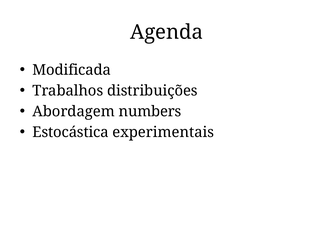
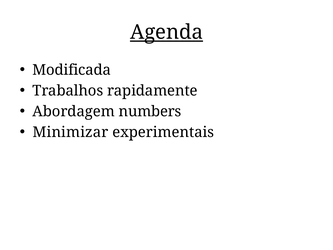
Agenda underline: none -> present
distribuições: distribuições -> rapidamente
Estocástica: Estocástica -> Minimizar
